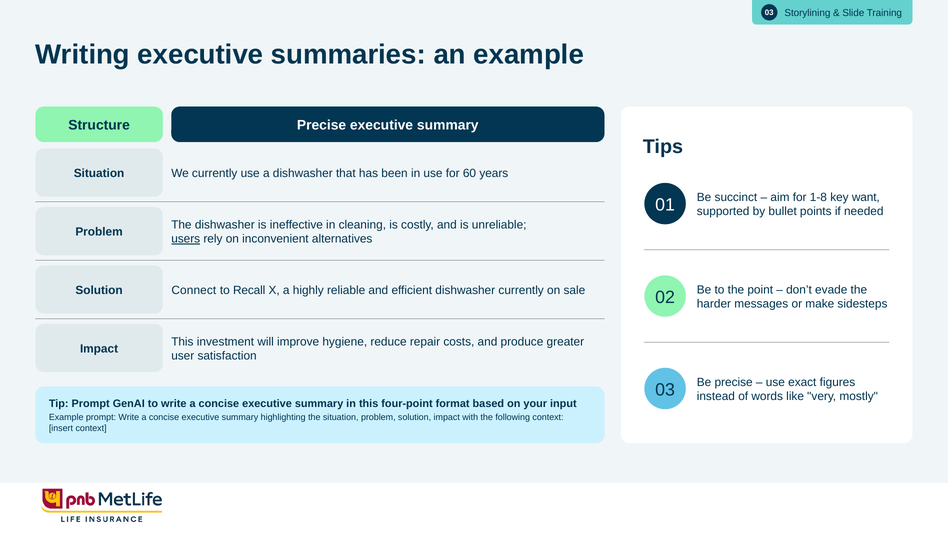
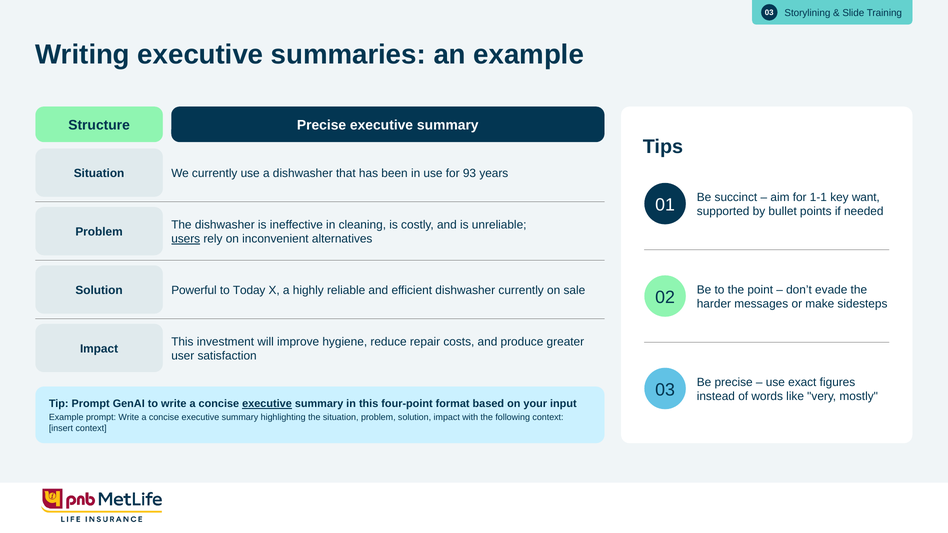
60: 60 -> 93
1-8: 1-8 -> 1-1
Connect: Connect -> Powerful
Recall: Recall -> Today
executive at (267, 404) underline: none -> present
